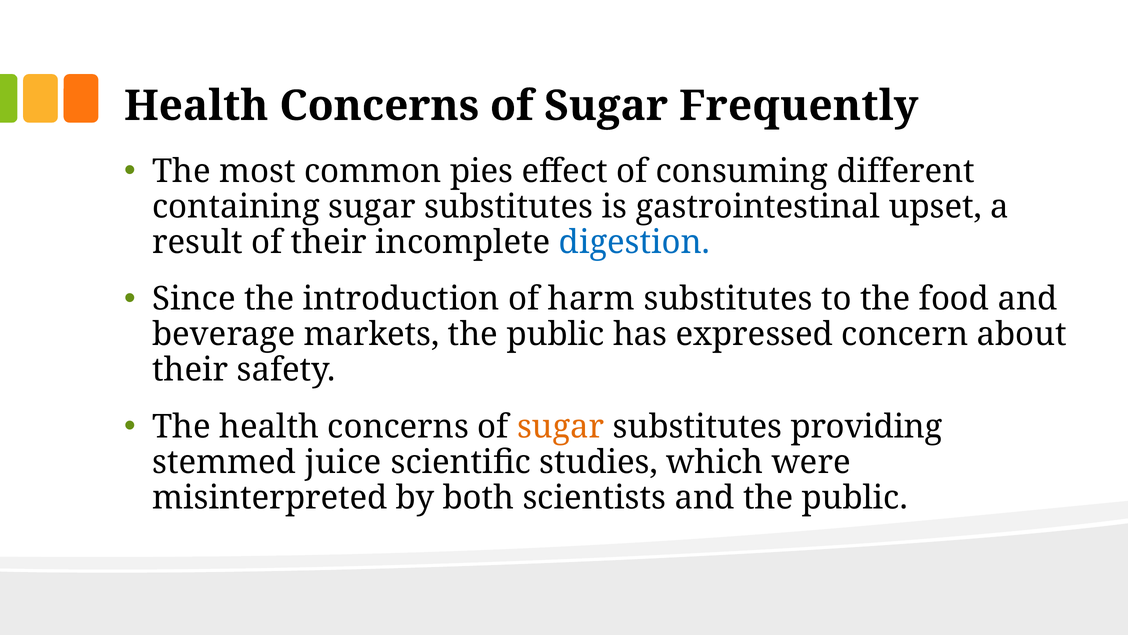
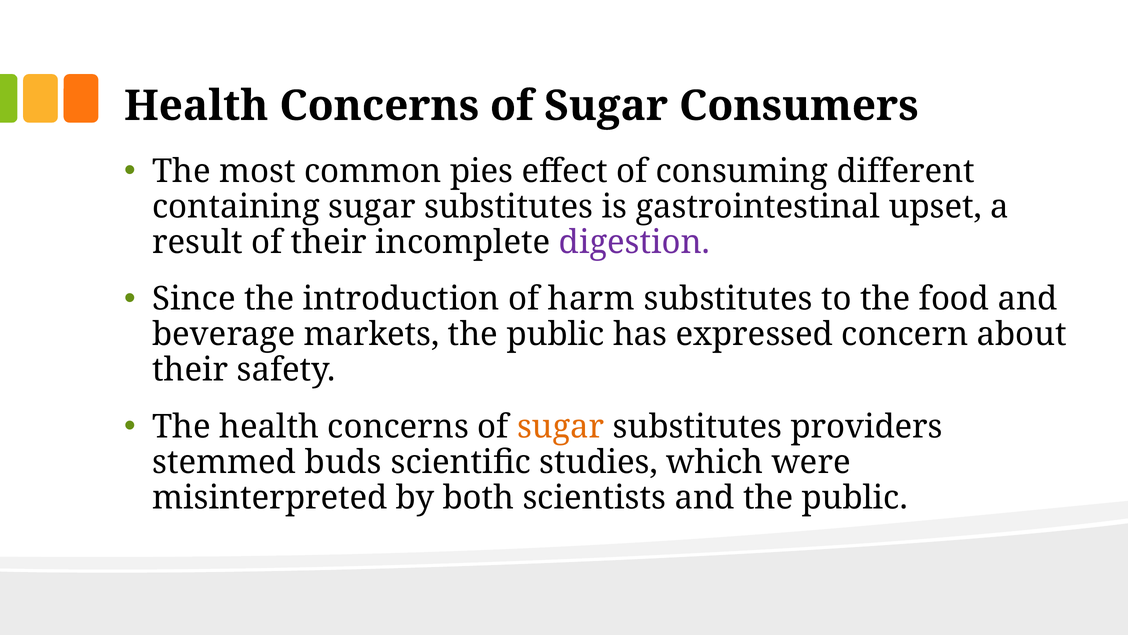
Frequently: Frequently -> Consumers
digestion colour: blue -> purple
providing: providing -> providers
juice: juice -> buds
